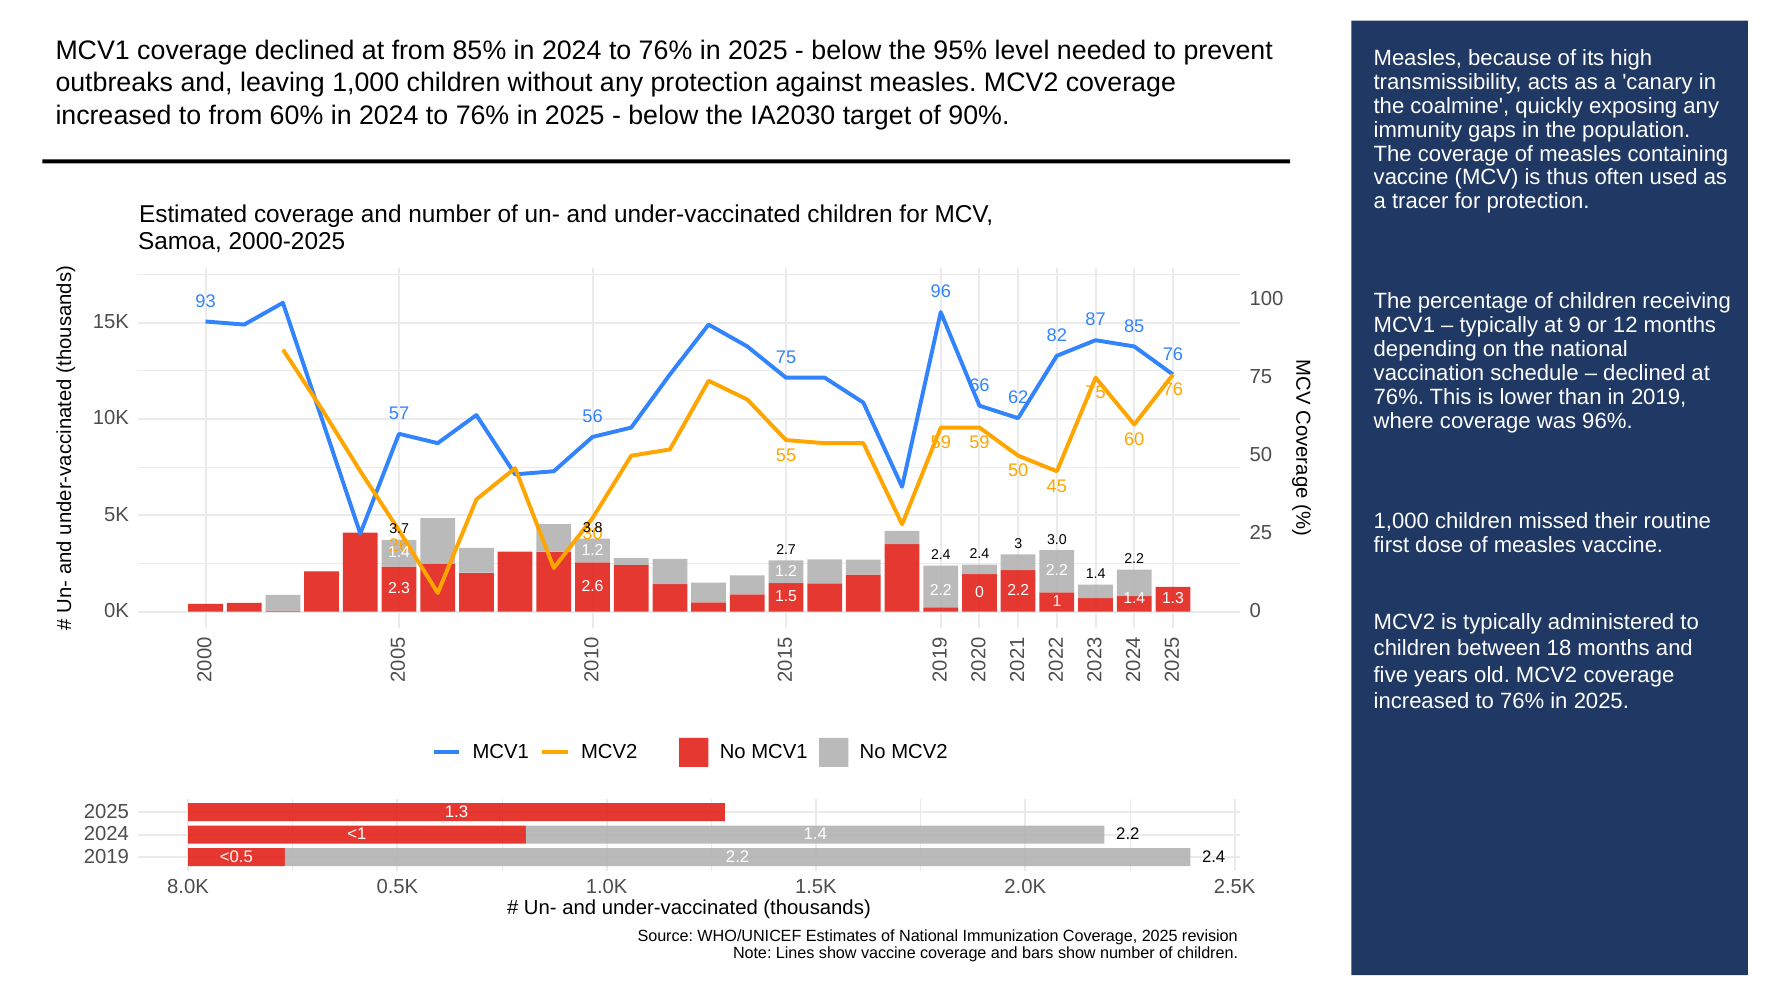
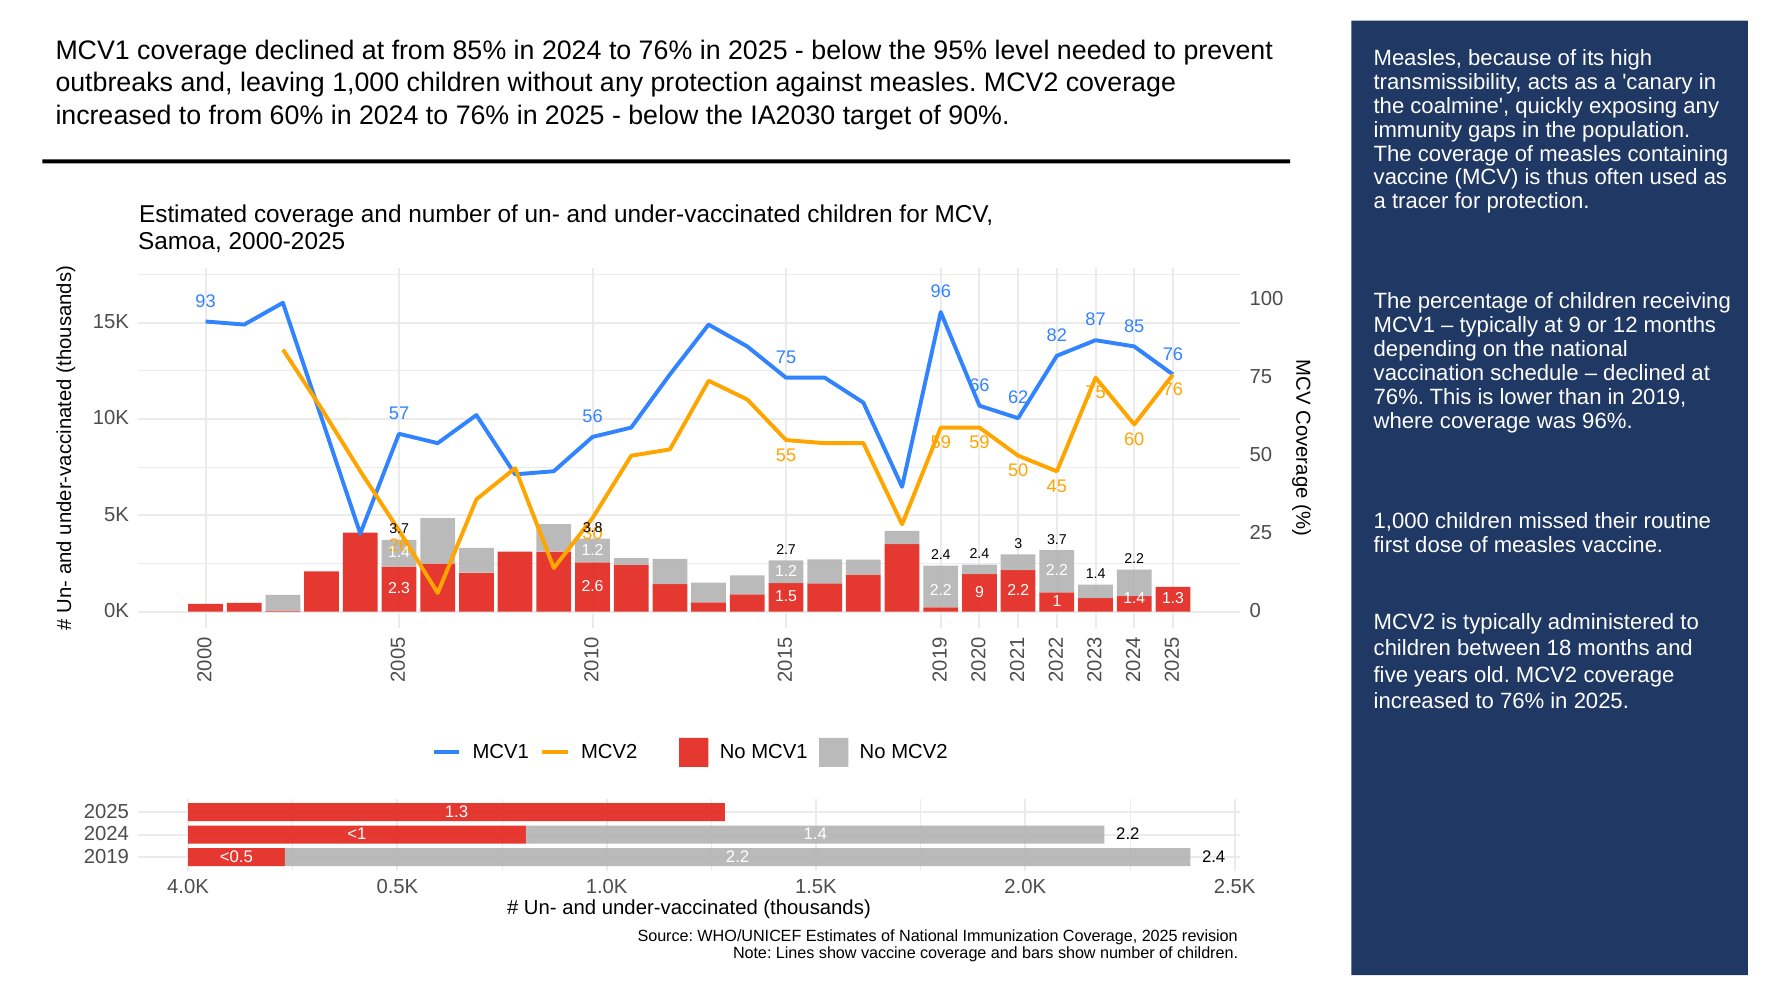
3 3.0: 3.0 -> 3.7
1.5 0: 0 -> 9
8.0K: 8.0K -> 4.0K
